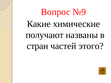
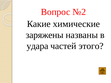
№9: №9 -> №2
получают: получают -> заряжены
стран: стран -> удара
